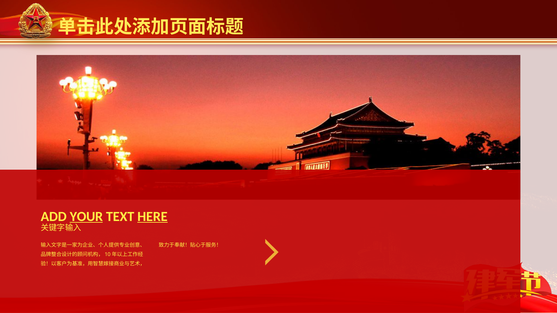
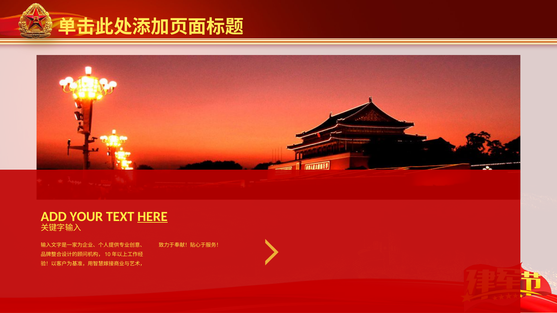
YOUR underline: present -> none
